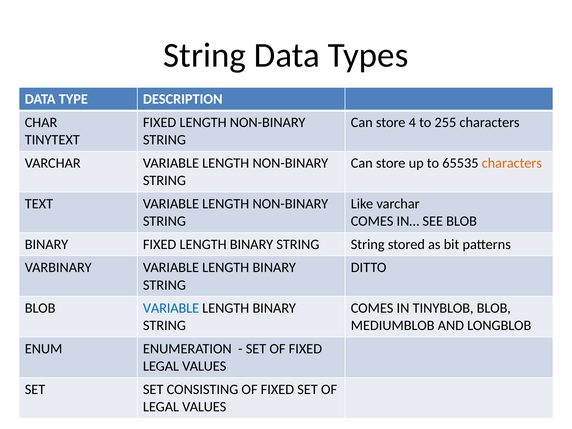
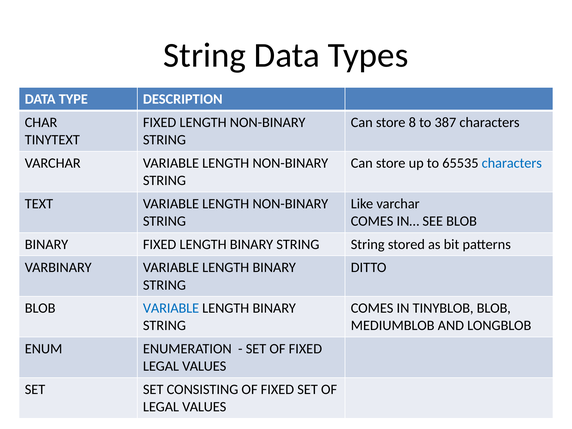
4: 4 -> 8
255: 255 -> 387
characters at (512, 163) colour: orange -> blue
